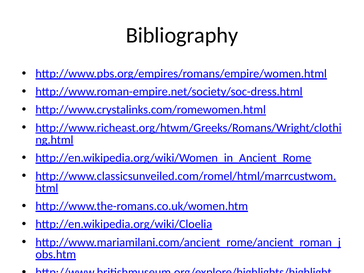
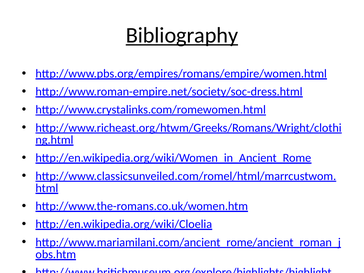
Bibliography underline: none -> present
